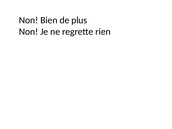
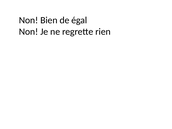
plus: plus -> égal
